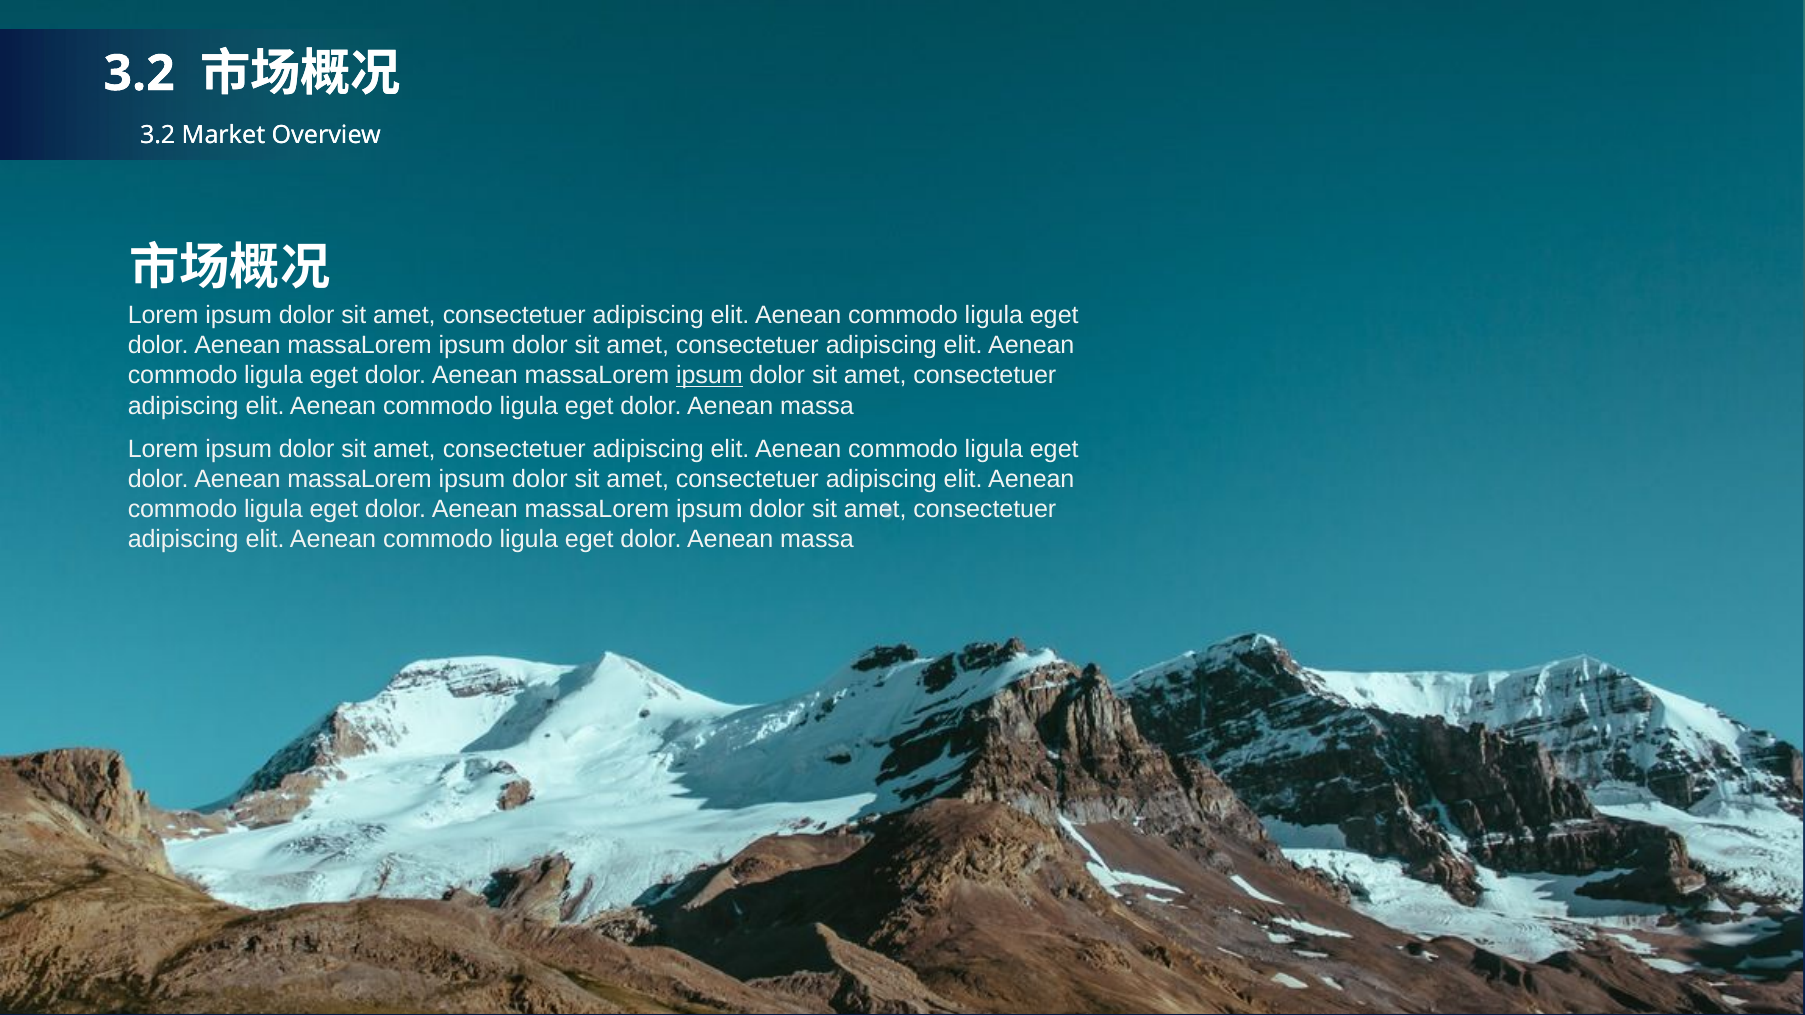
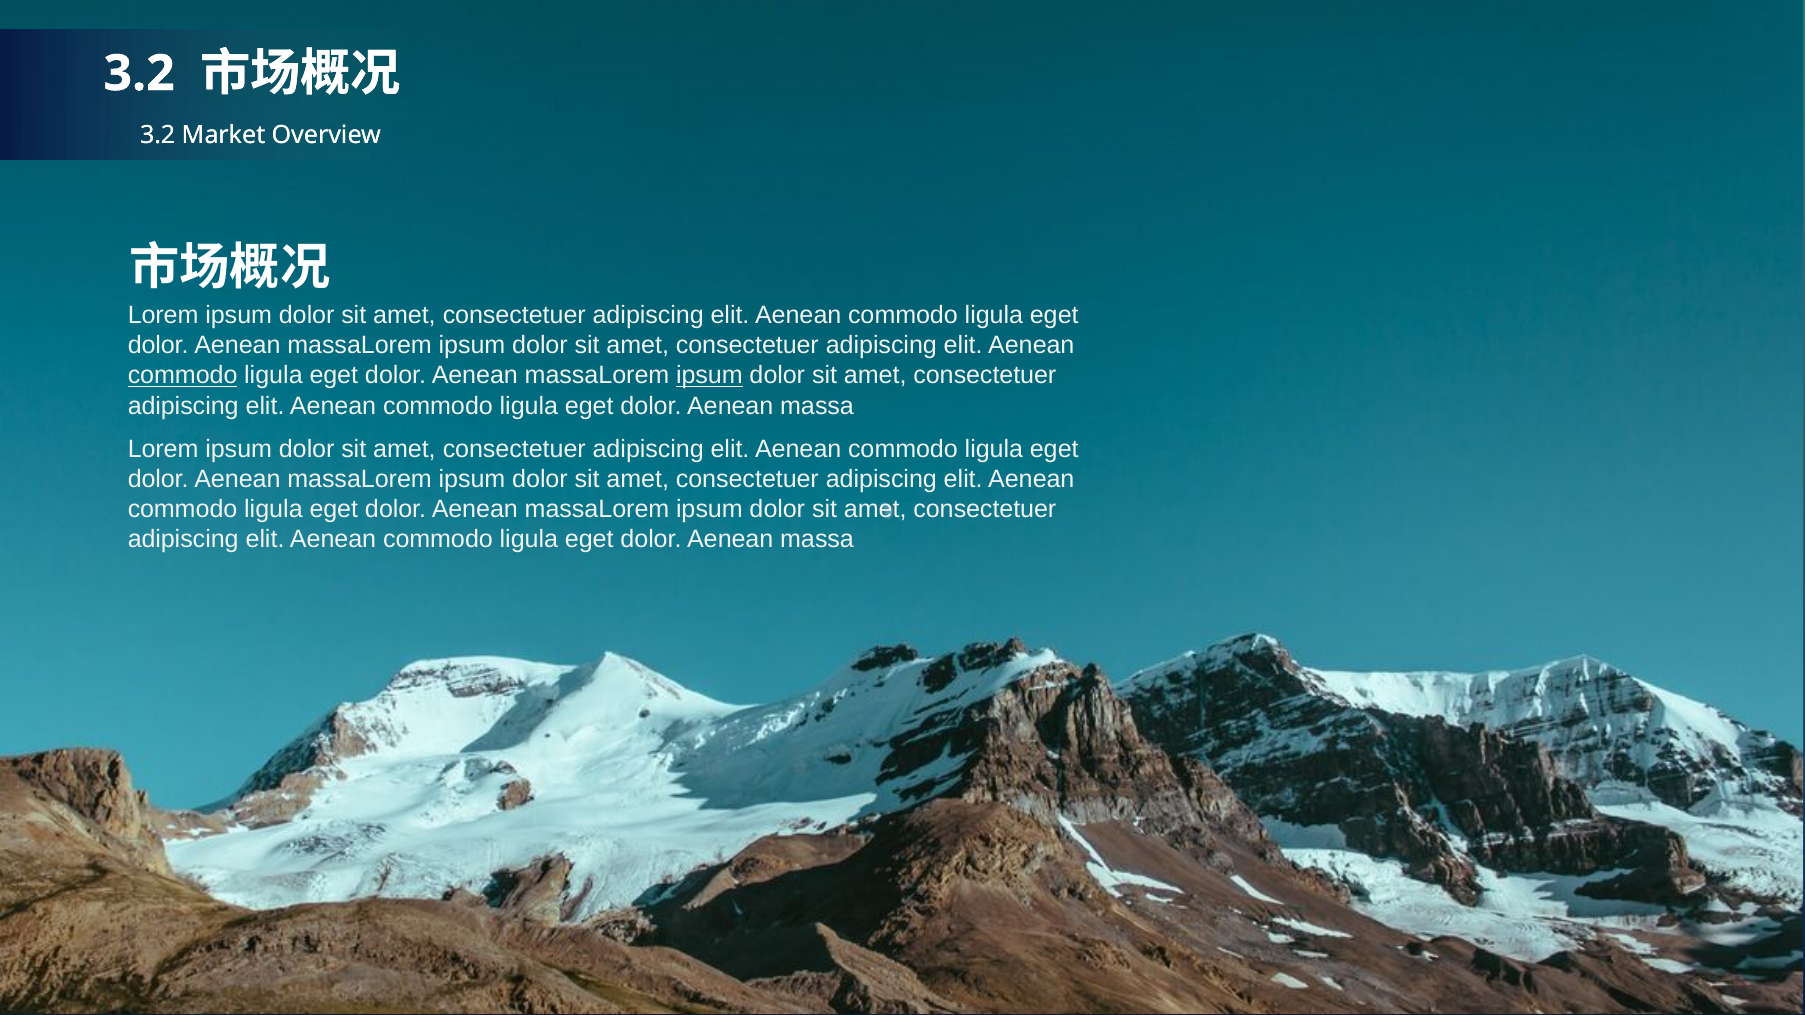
commodo at (183, 376) underline: none -> present
